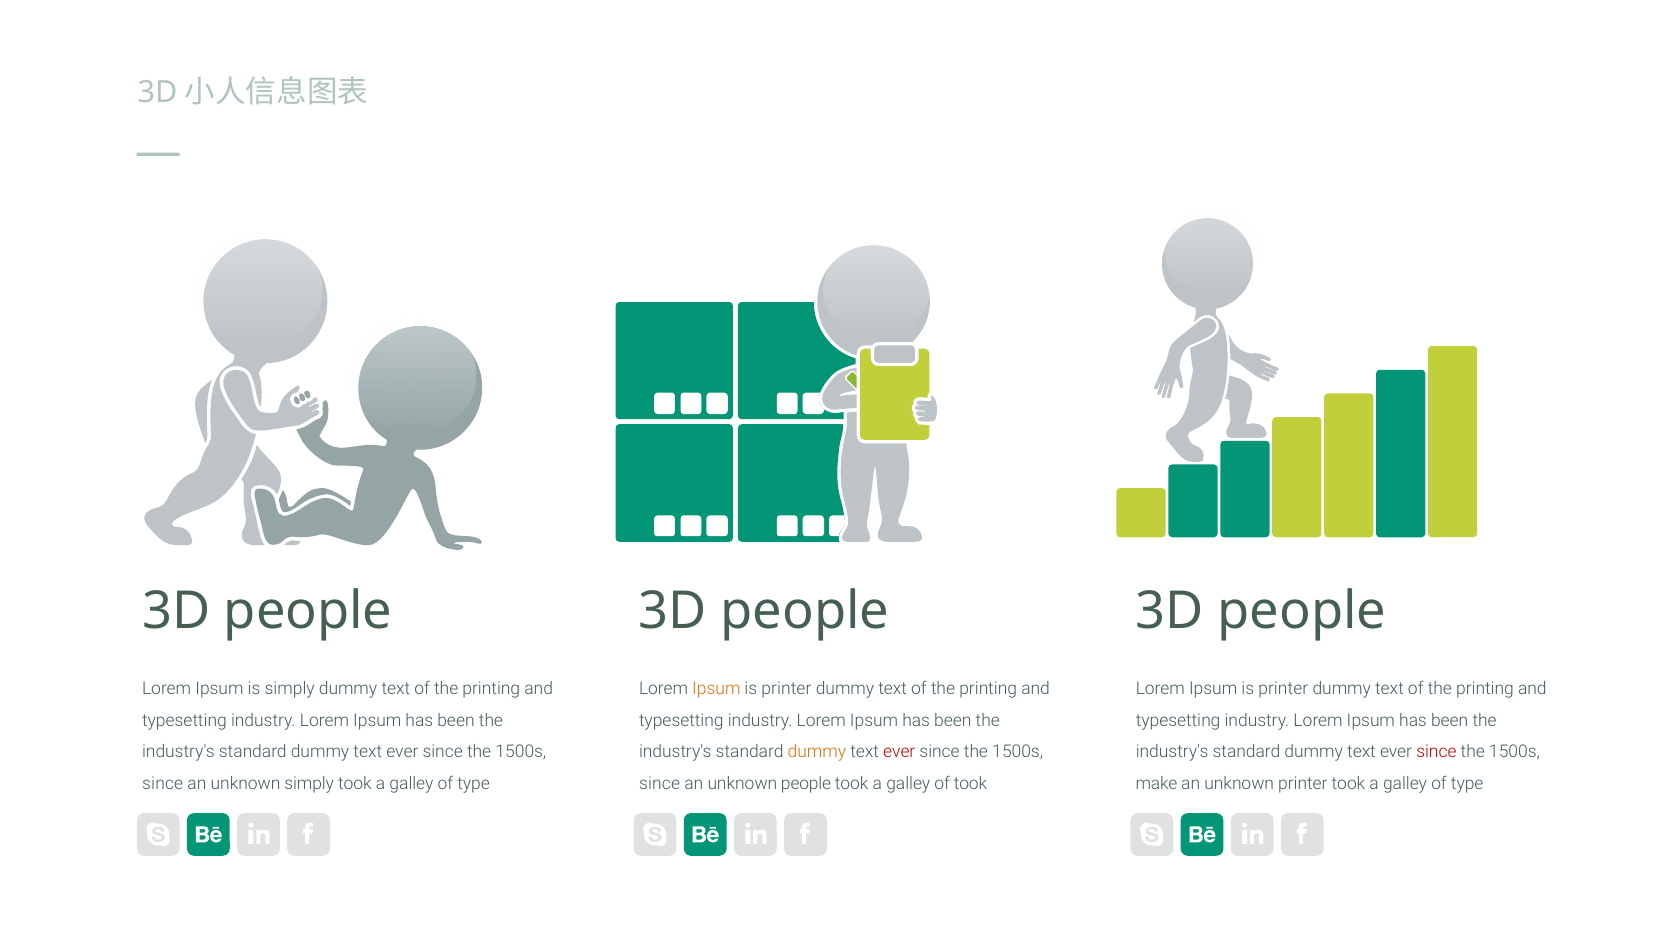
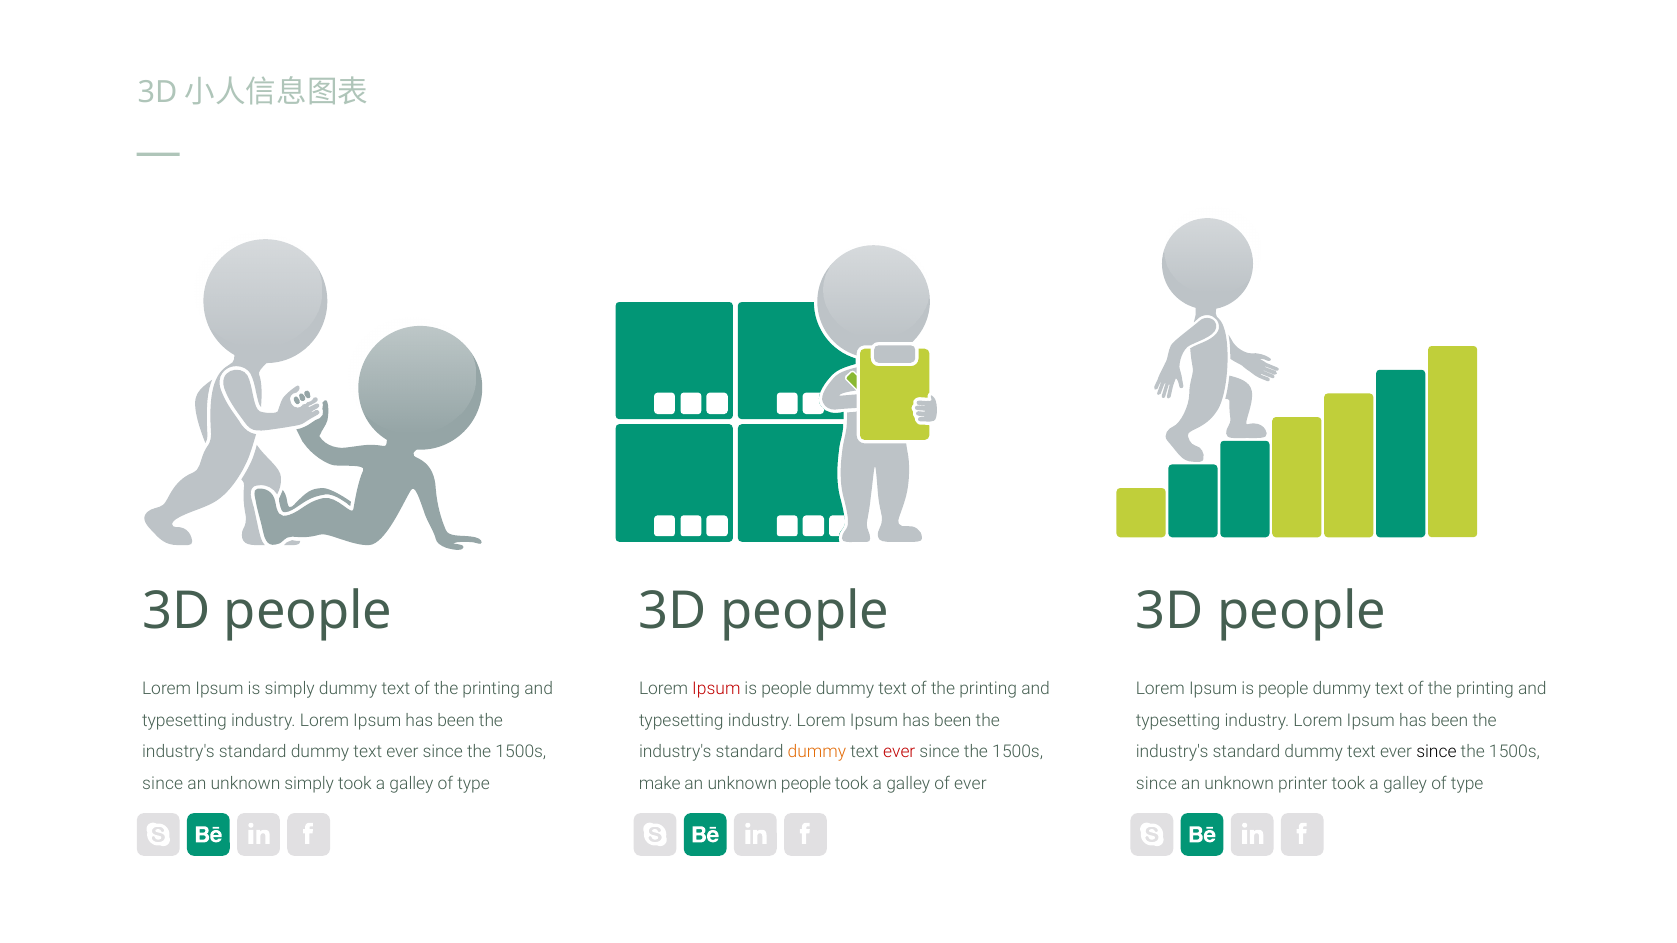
Ipsum at (716, 689) colour: orange -> red
printer at (786, 689): printer -> people
printer at (1283, 689): printer -> people
since at (1436, 752) colour: red -> black
since at (660, 784): since -> make
of took: took -> ever
make at (1157, 784): make -> since
